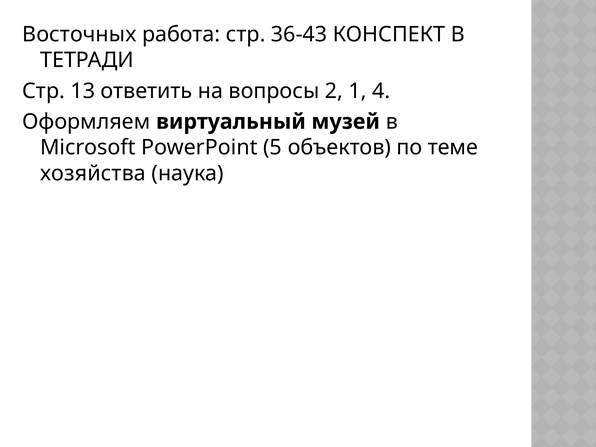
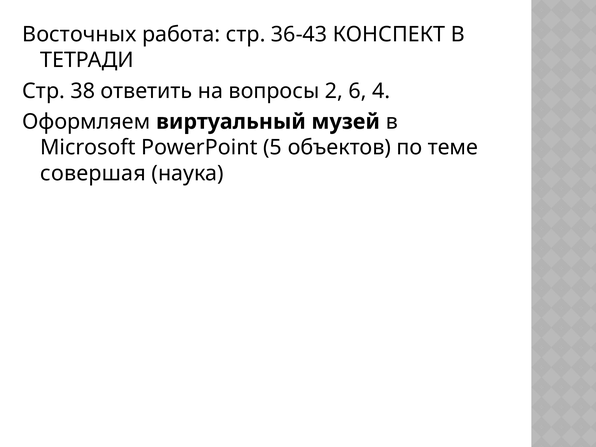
13: 13 -> 38
1: 1 -> 6
хозяйства: хозяйства -> совершая
